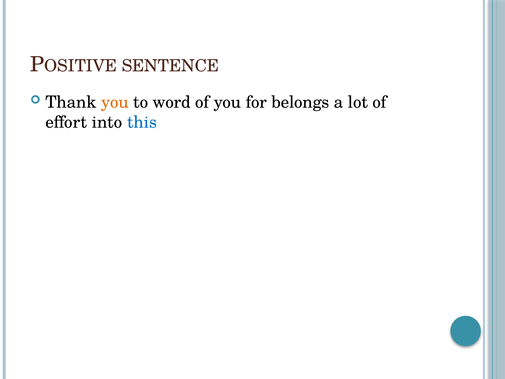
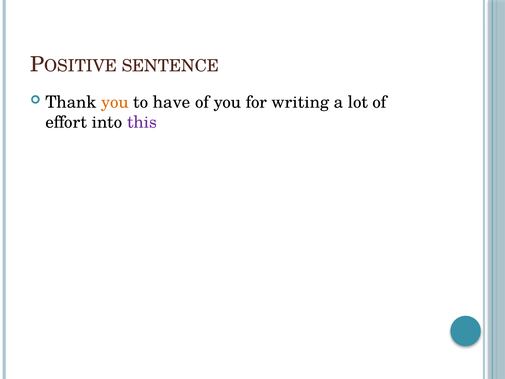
word: word -> have
belongs: belongs -> writing
this colour: blue -> purple
